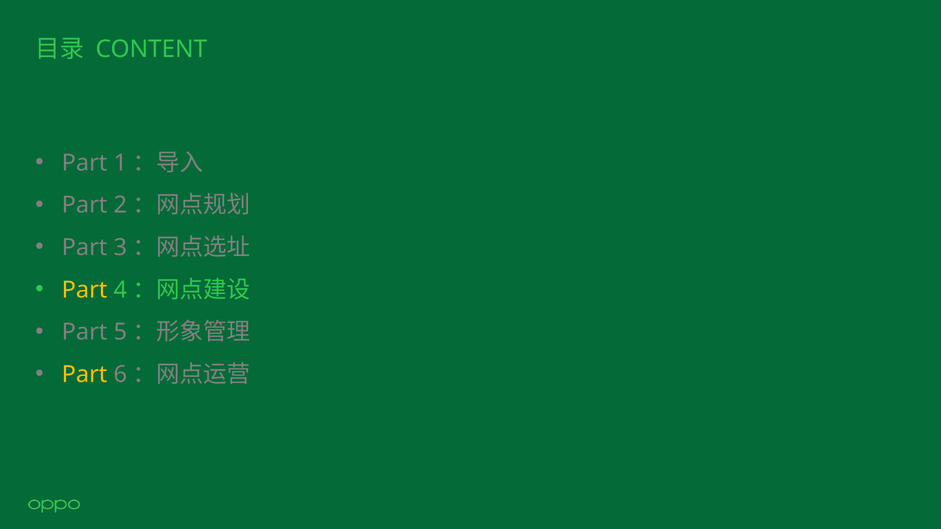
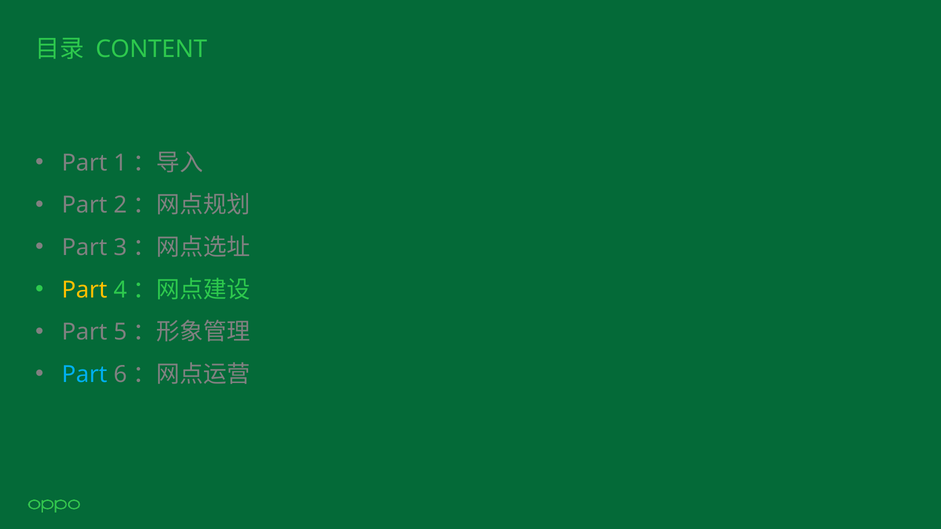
Part at (85, 375) colour: yellow -> light blue
